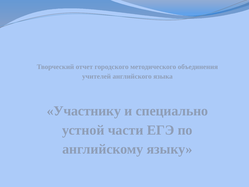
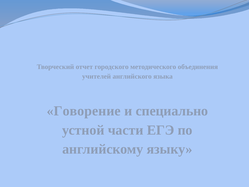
Участнику: Участнику -> Говорение
